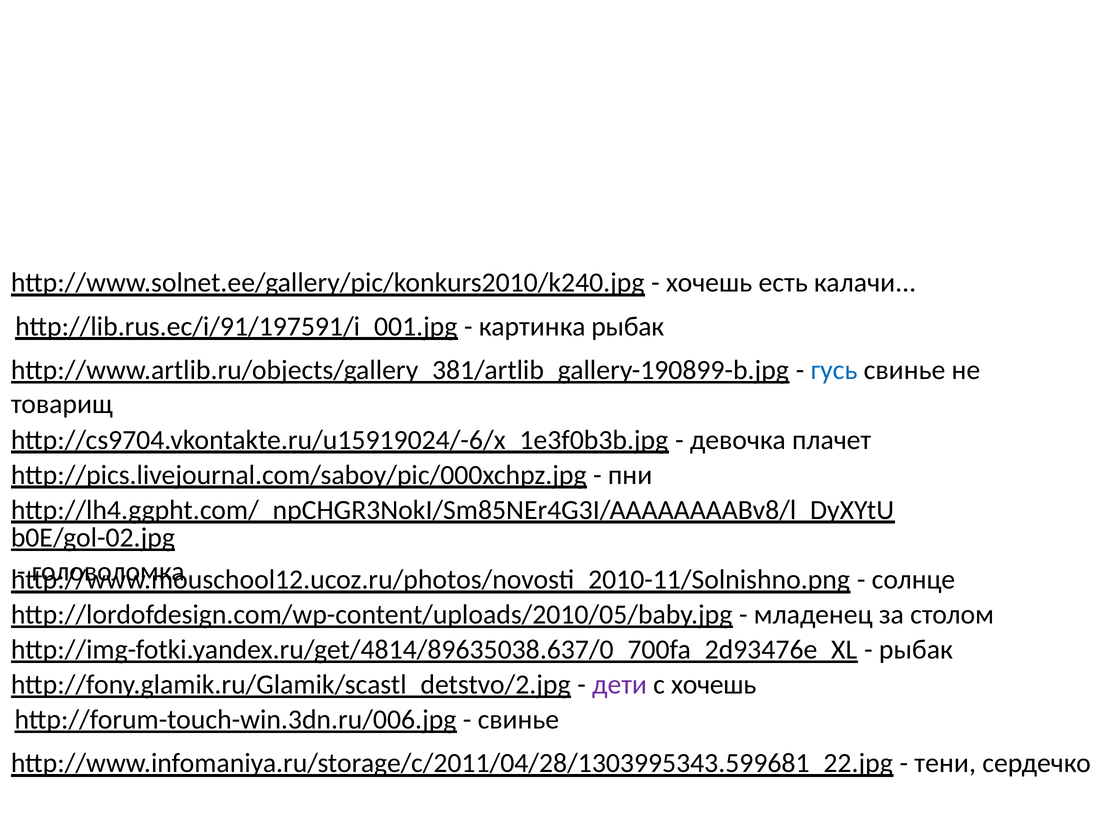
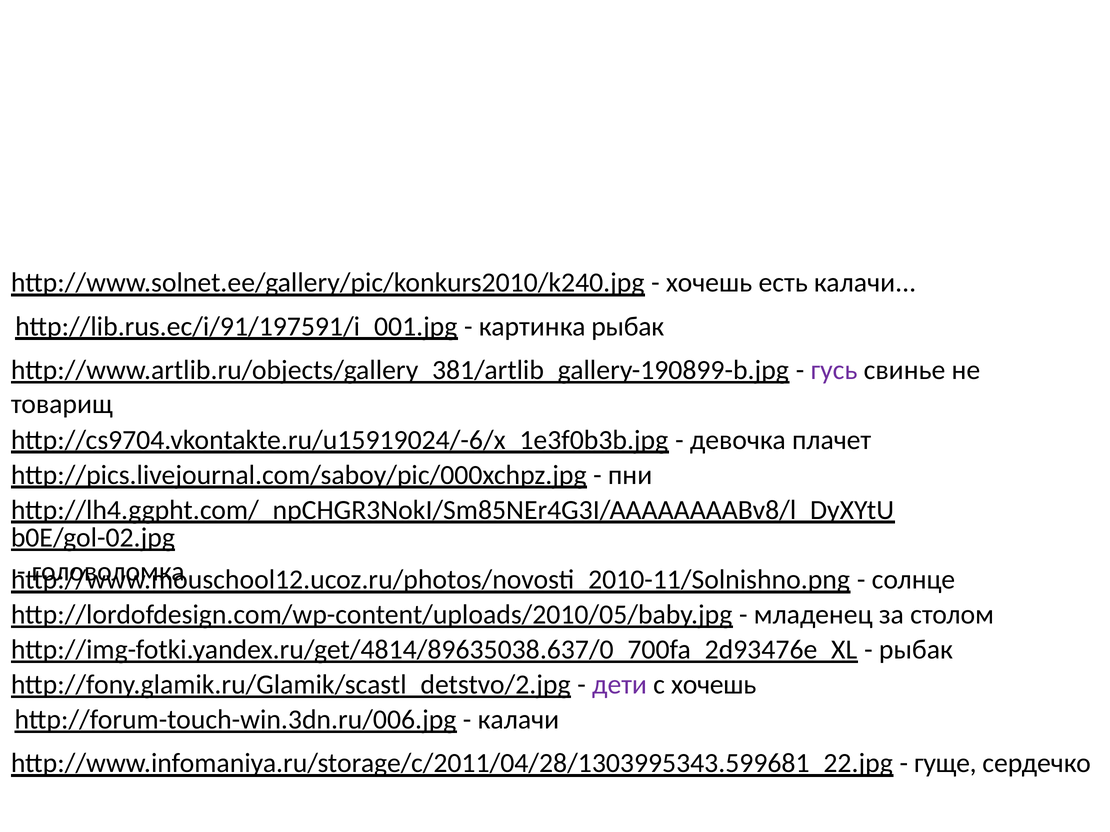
гусь colour: blue -> purple
свинье at (518, 720): свинье -> калачи
тени: тени -> гуще
